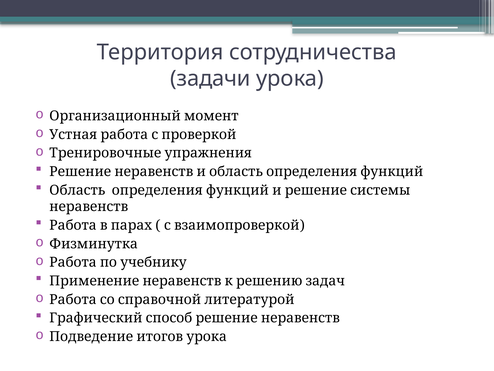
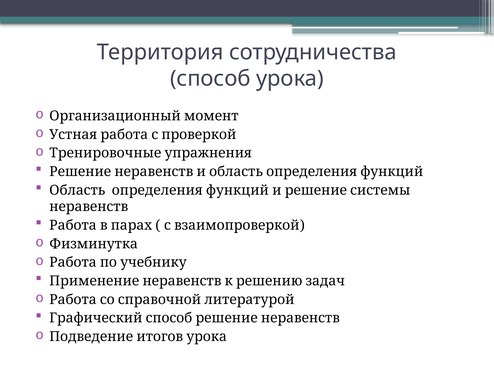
задачи: задачи -> способ
